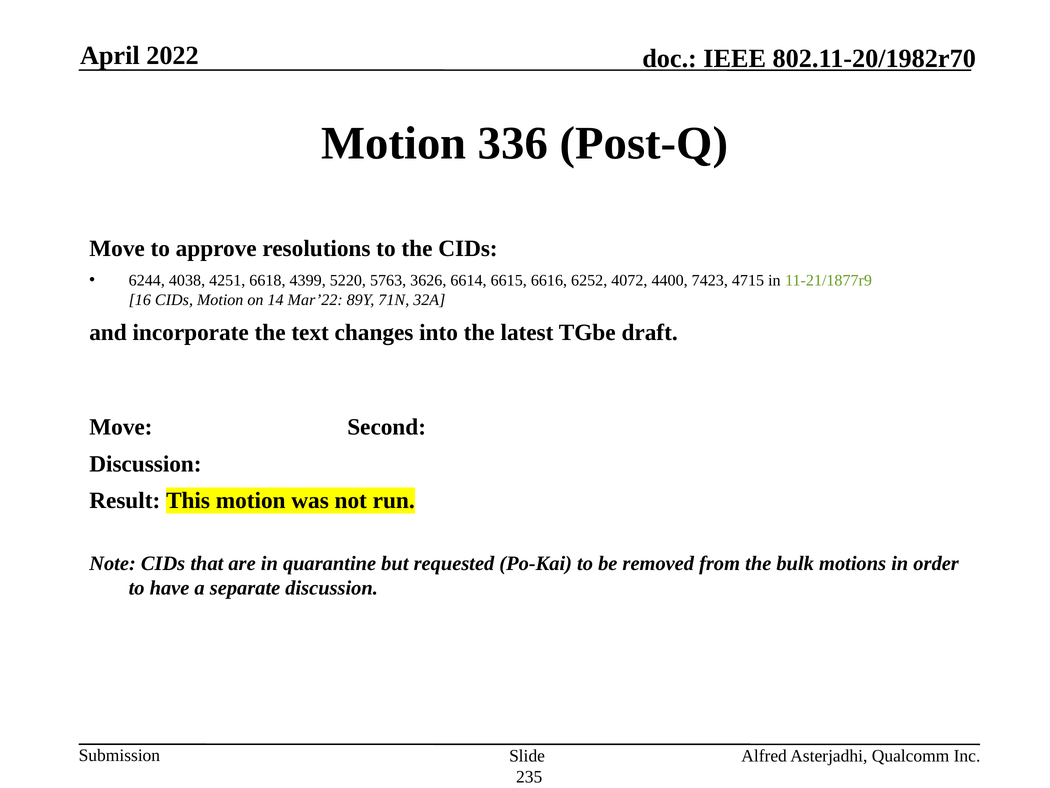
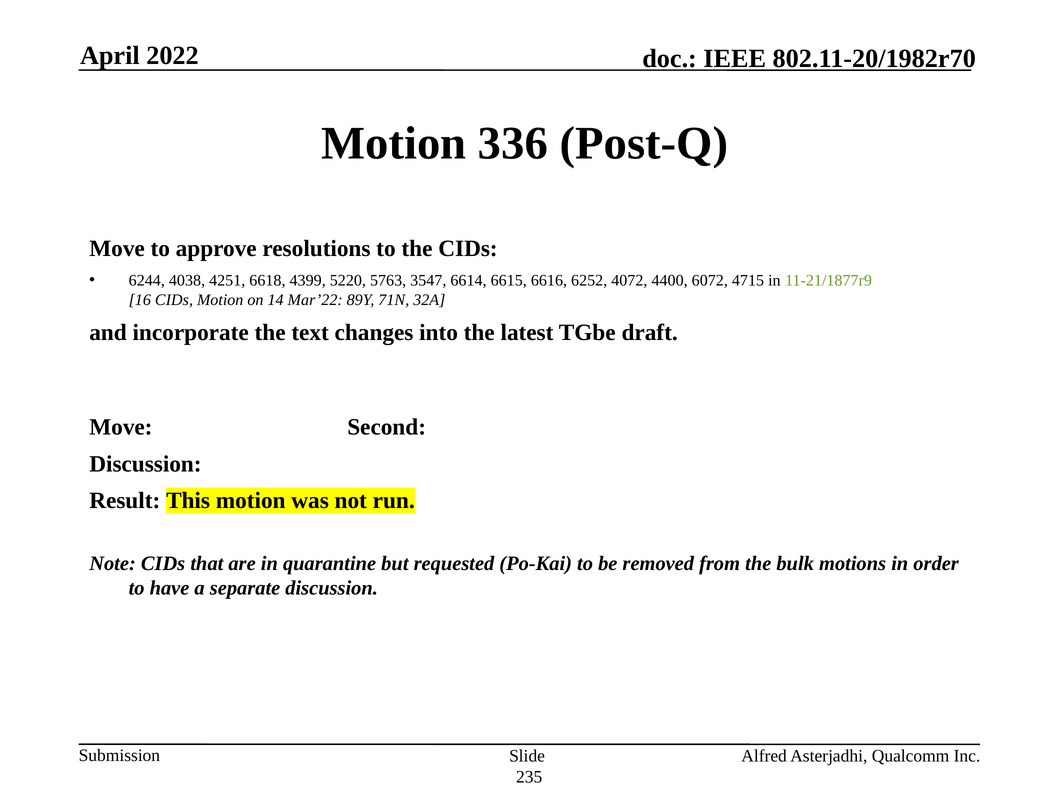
3626: 3626 -> 3547
7423: 7423 -> 6072
